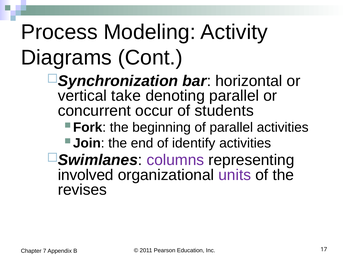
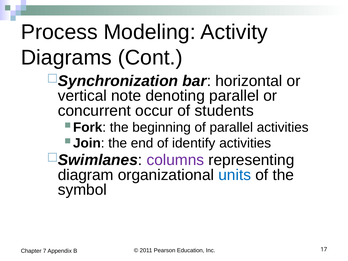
take: take -> note
involved: involved -> diagram
units colour: purple -> blue
revises: revises -> symbol
